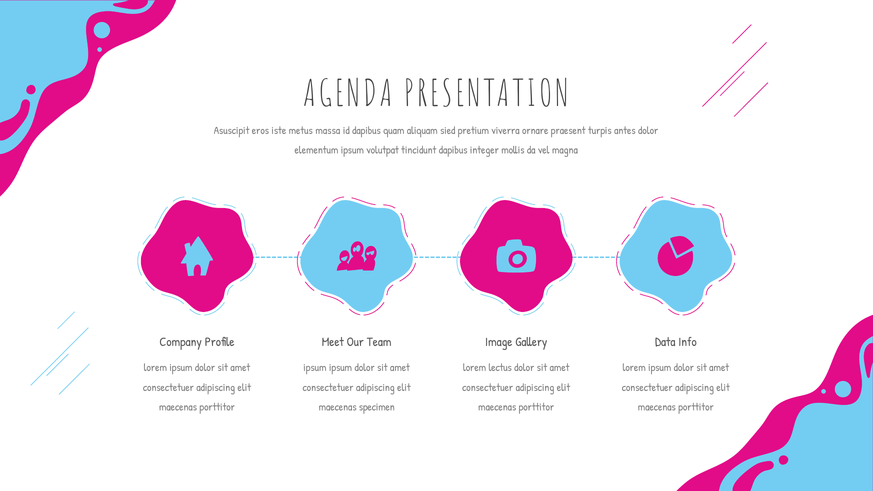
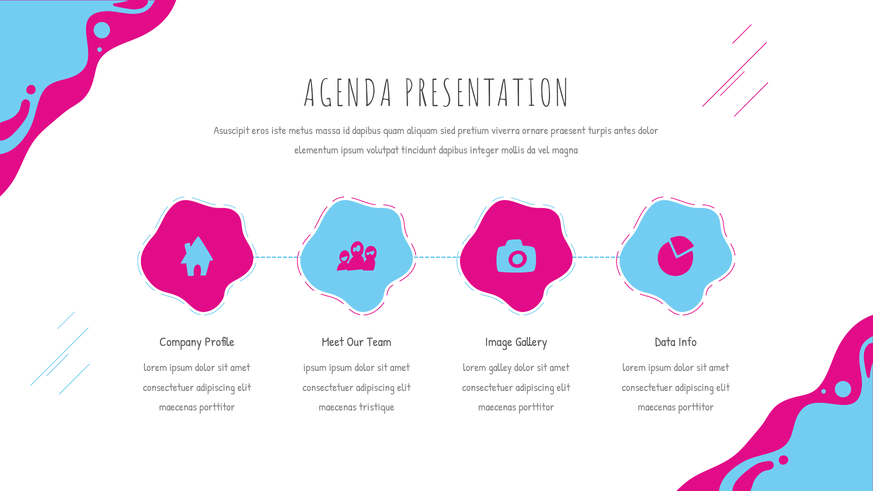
lectus: lectus -> galley
specimen: specimen -> tristique
